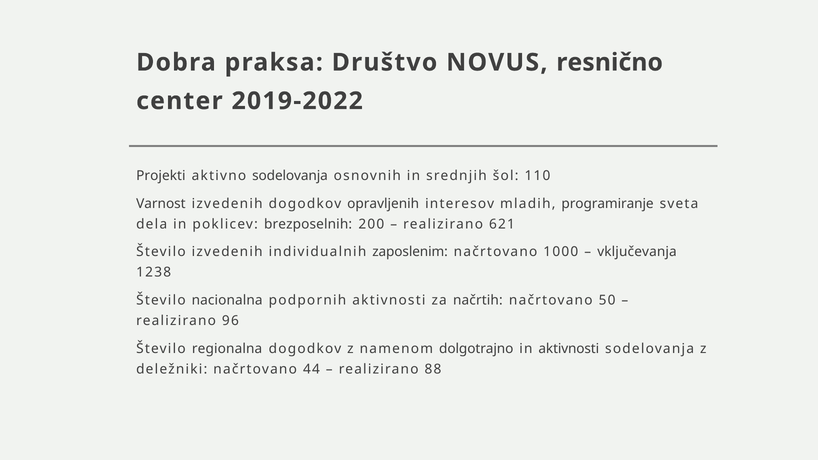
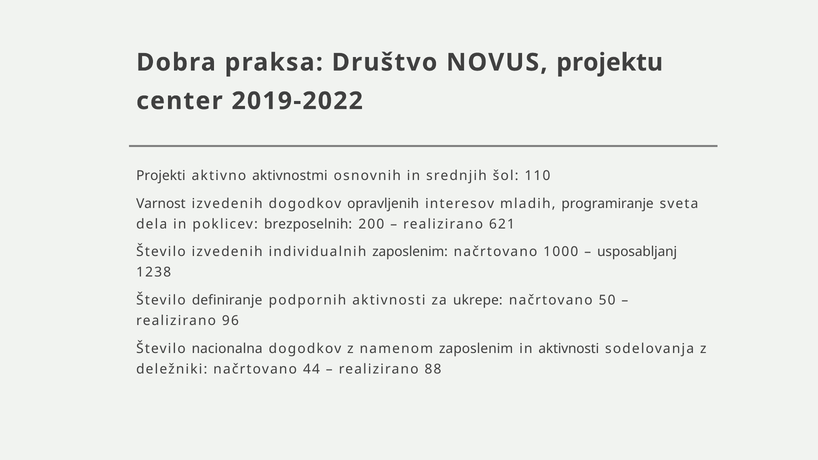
resnično: resnično -> projektu
aktivno sodelovanja: sodelovanja -> aktivnostmi
vključevanja: vključevanja -> usposabljanj
nacionalna: nacionalna -> definiranje
načrtih: načrtih -> ukrepe
regionalna: regionalna -> nacionalna
namenom dolgotrajno: dolgotrajno -> zaposlenim
